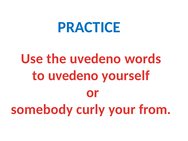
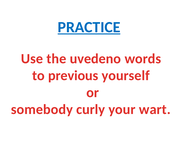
PRACTICE underline: none -> present
to uvedeno: uvedeno -> previous
from: from -> wart
